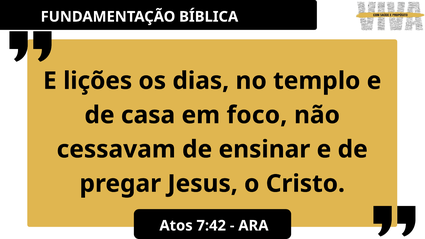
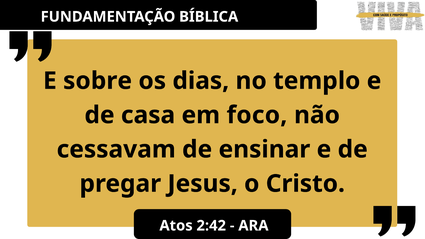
lições: lições -> sobre
7:42: 7:42 -> 2:42
